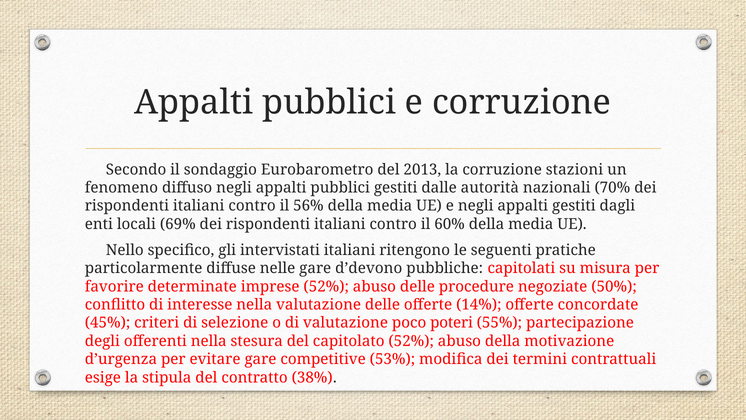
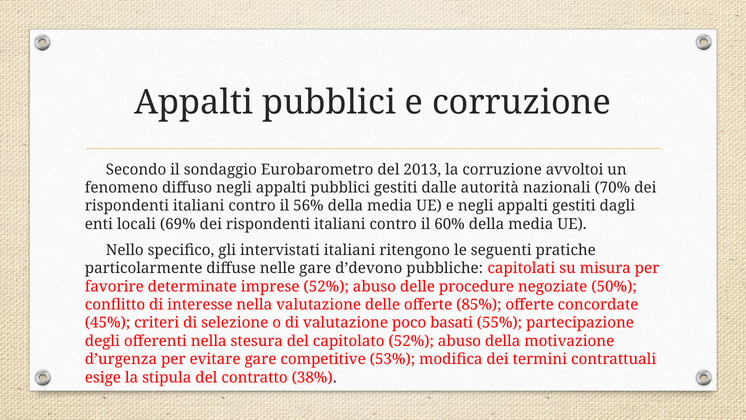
stazioni: stazioni -> avvoltoi
14%: 14% -> 85%
poteri: poteri -> basati
